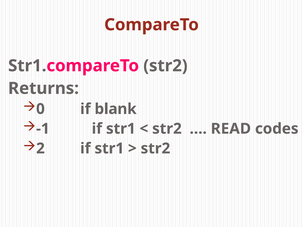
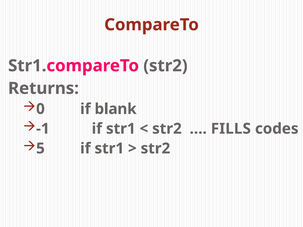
READ: READ -> FILLS
2: 2 -> 5
